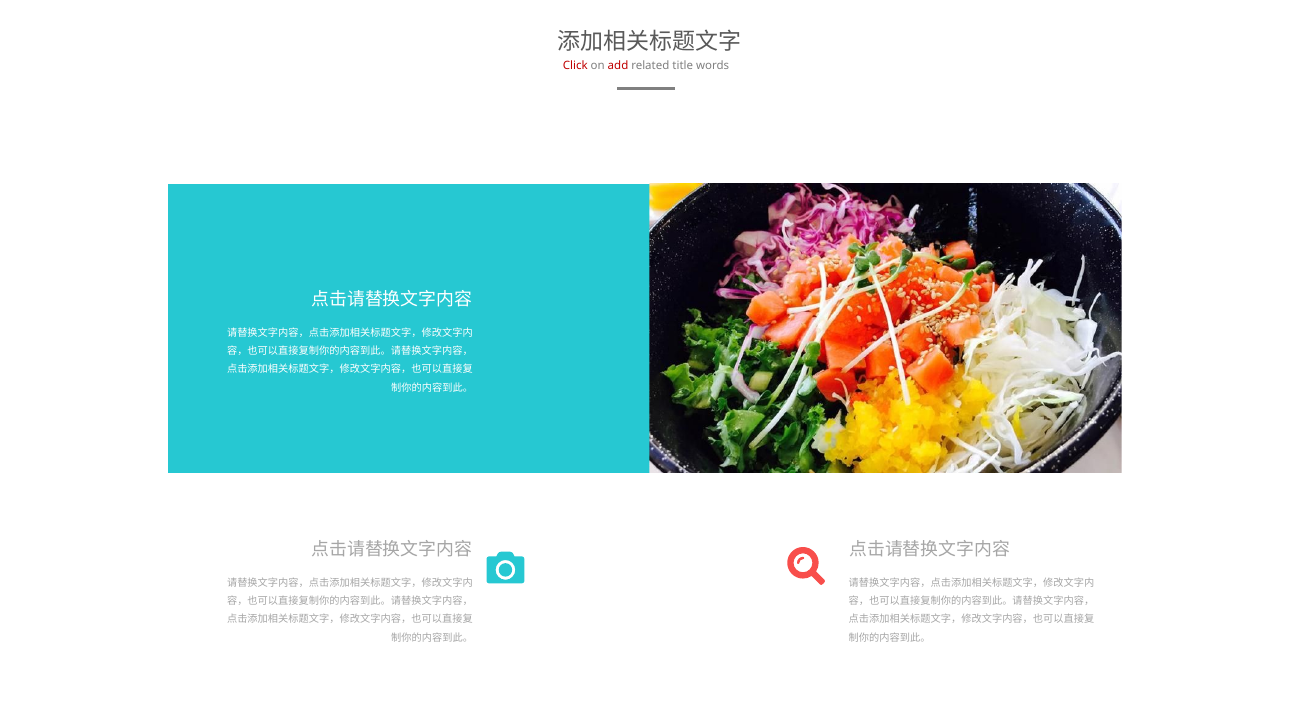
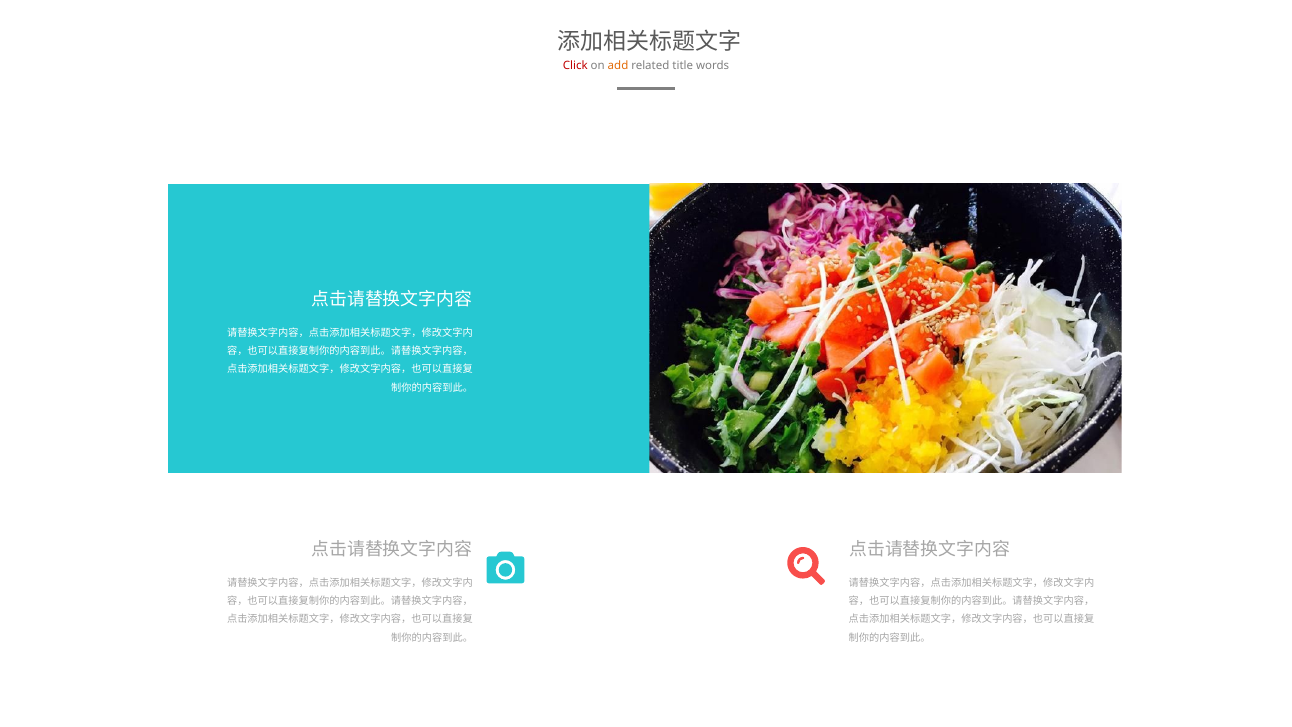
add colour: red -> orange
